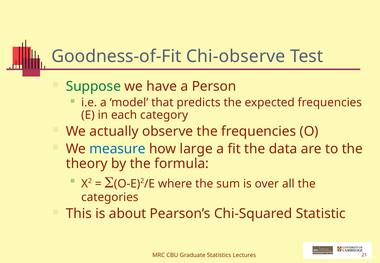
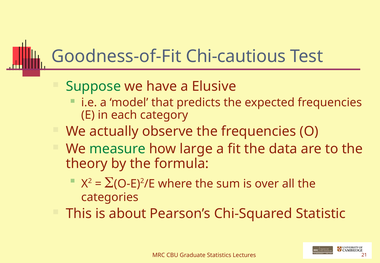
Chi-observe: Chi-observe -> Chi-cautious
Person: Person -> Elusive
measure colour: blue -> green
